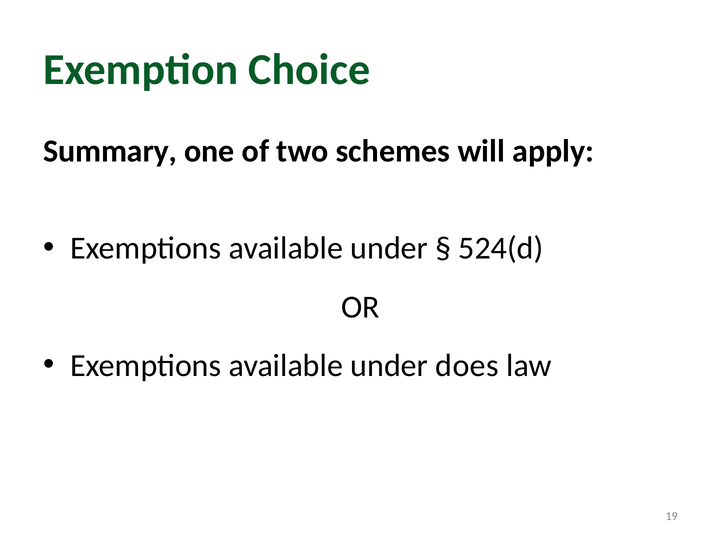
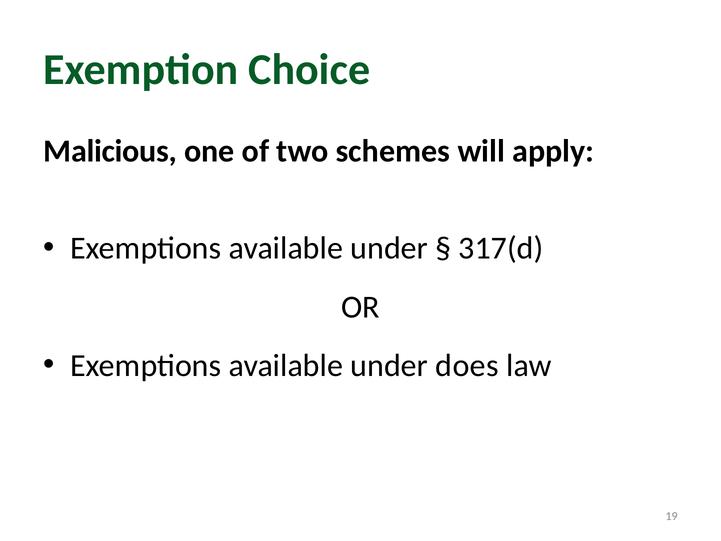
Summary: Summary -> Malicious
524(d: 524(d -> 317(d
